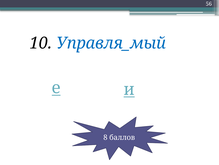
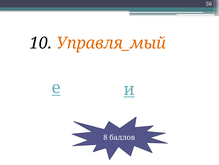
Управля_мый colour: blue -> orange
